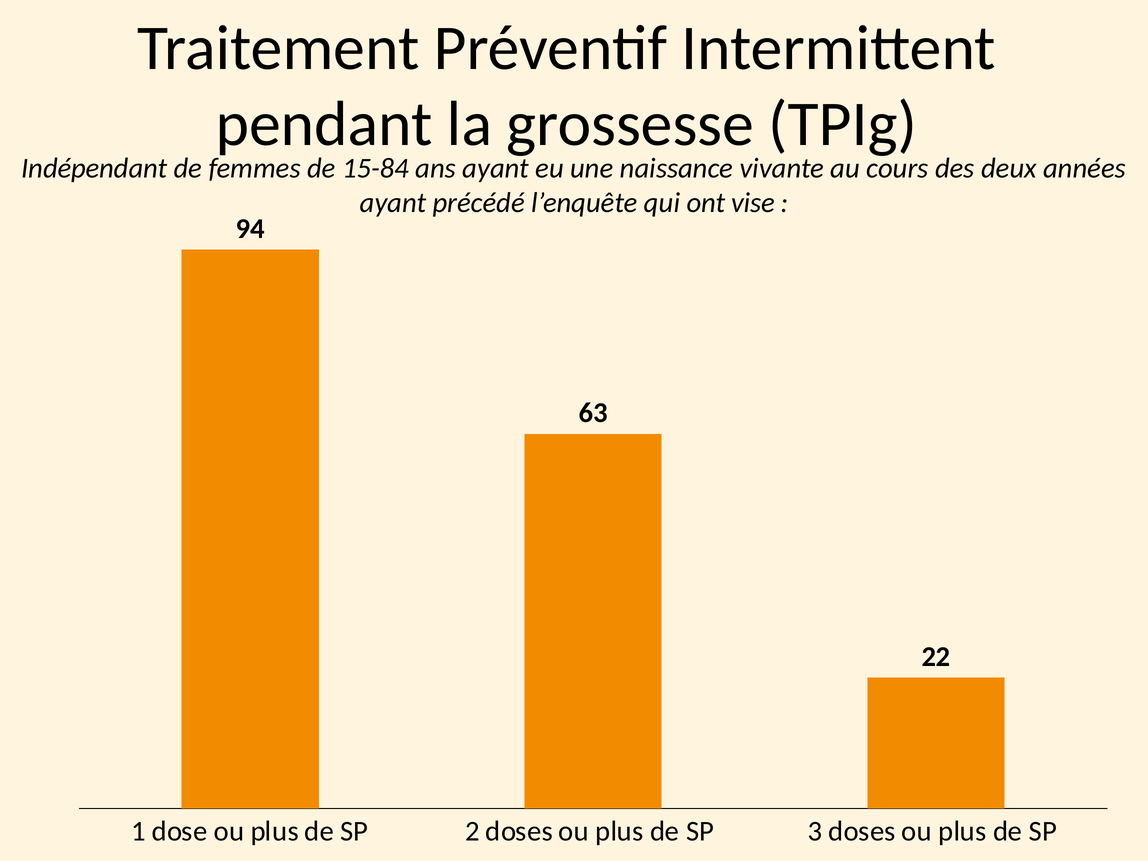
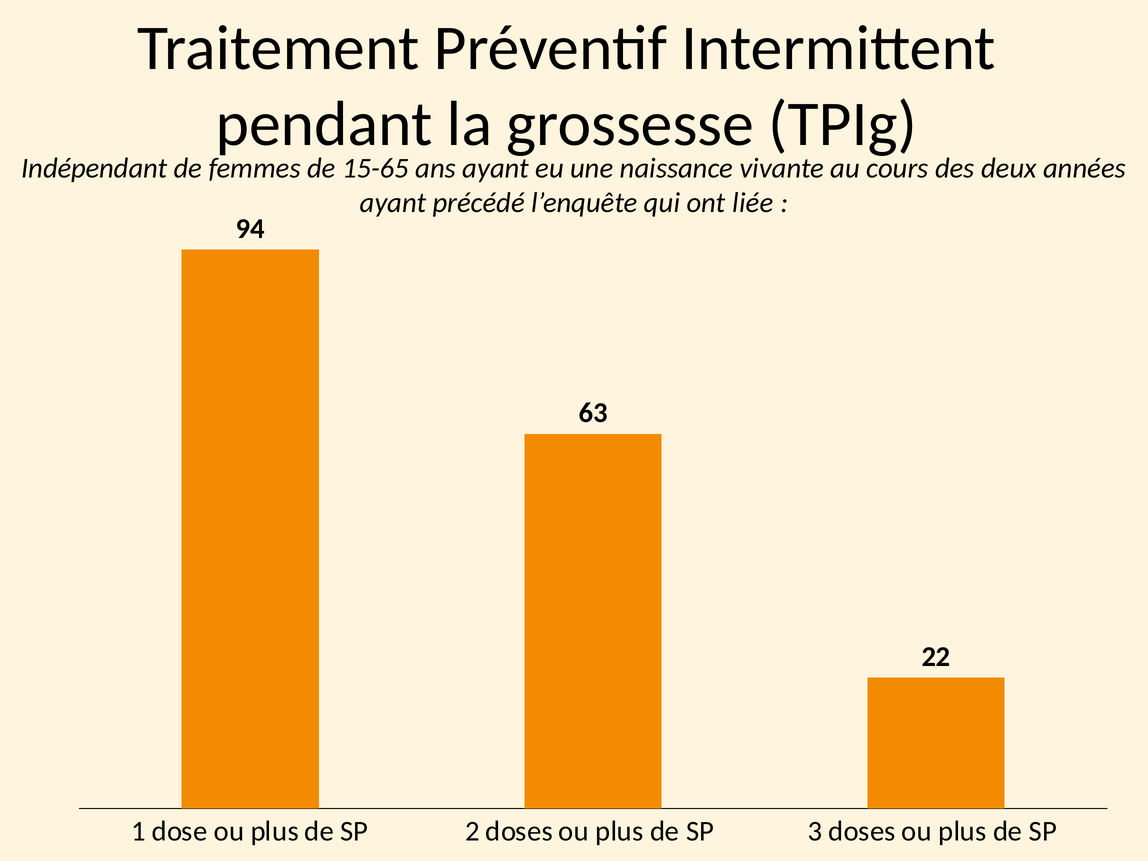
15-84: 15-84 -> 15-65
vise: vise -> liée
